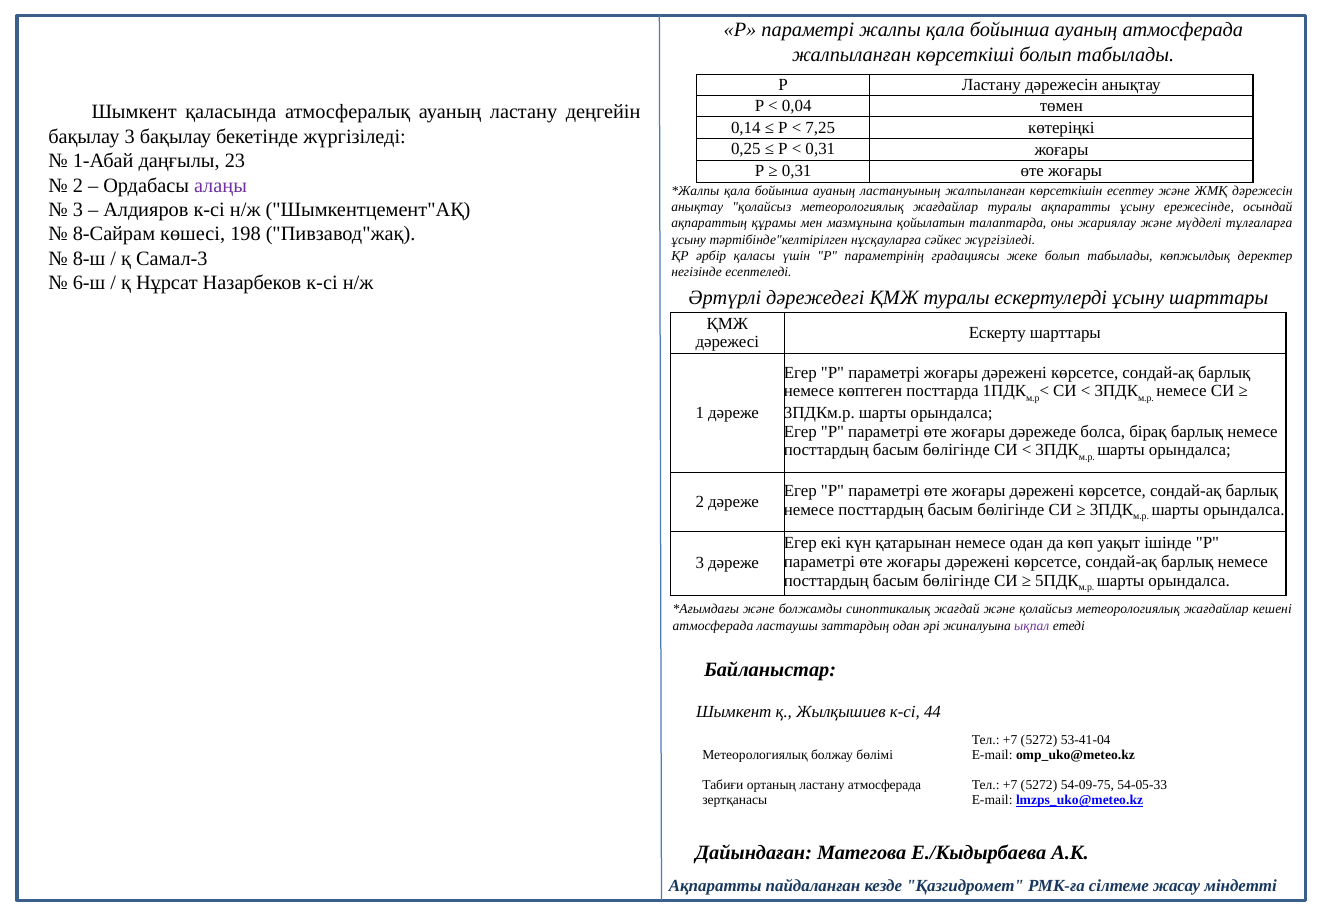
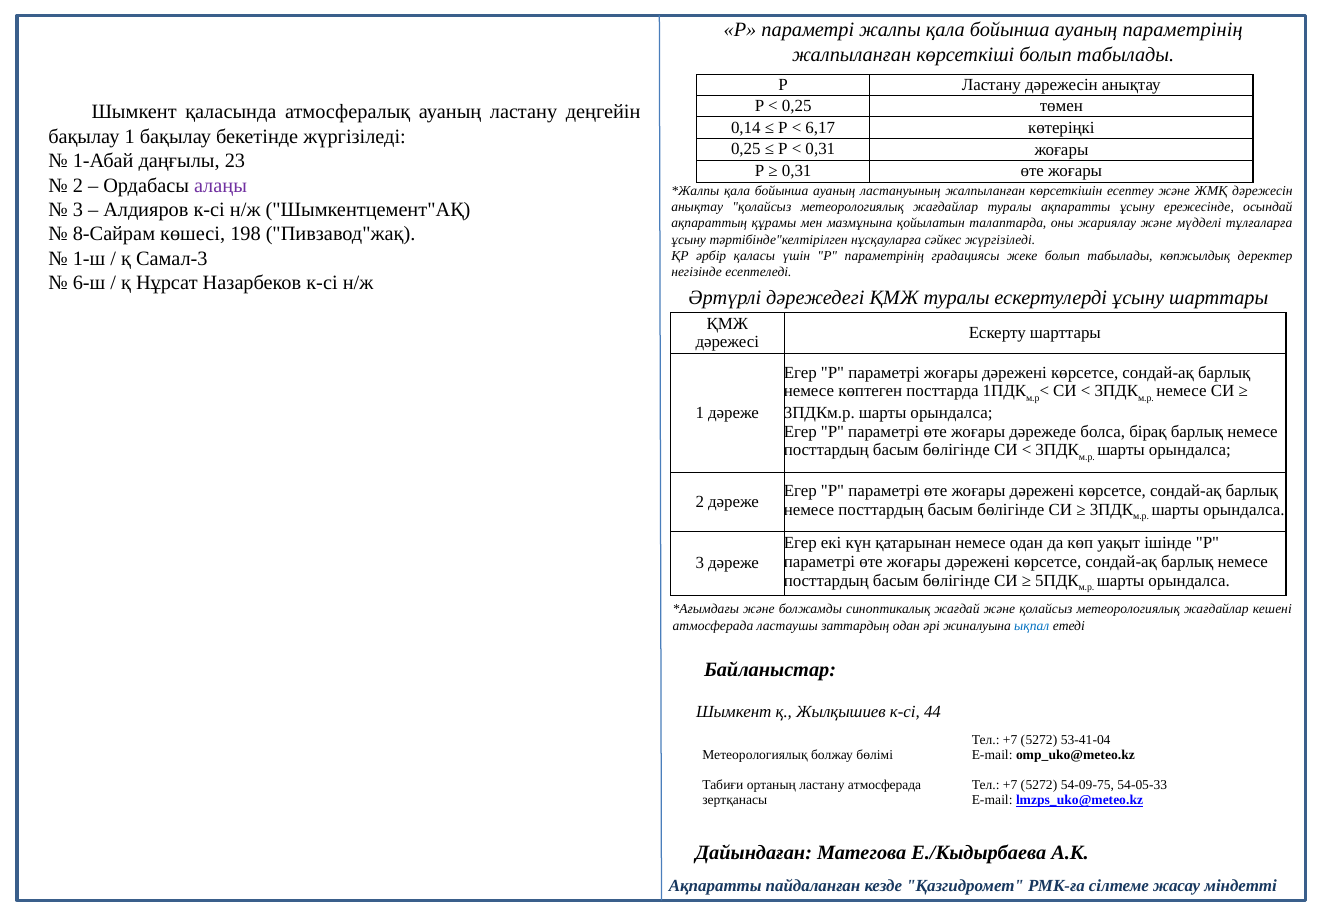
ауаның атмосферада: атмосферада -> параметрінің
0,04 at (797, 106): 0,04 -> 0,25
7,25: 7,25 -> 6,17
бақылау 3: 3 -> 1
8-ш: 8-ш -> 1-ш
ықпал colour: purple -> blue
